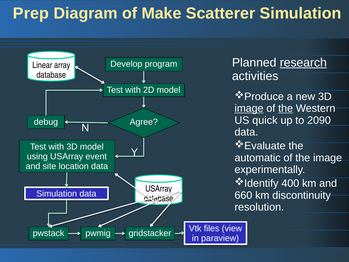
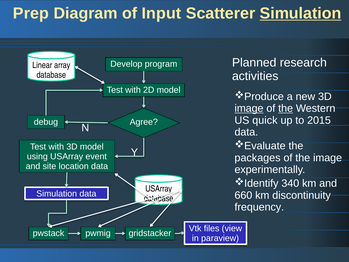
Make: Make -> Input
Simulation at (301, 13) underline: none -> present
research underline: present -> none
2090: 2090 -> 2015
automatic: automatic -> packages
400: 400 -> 340
resolution: resolution -> frequency
